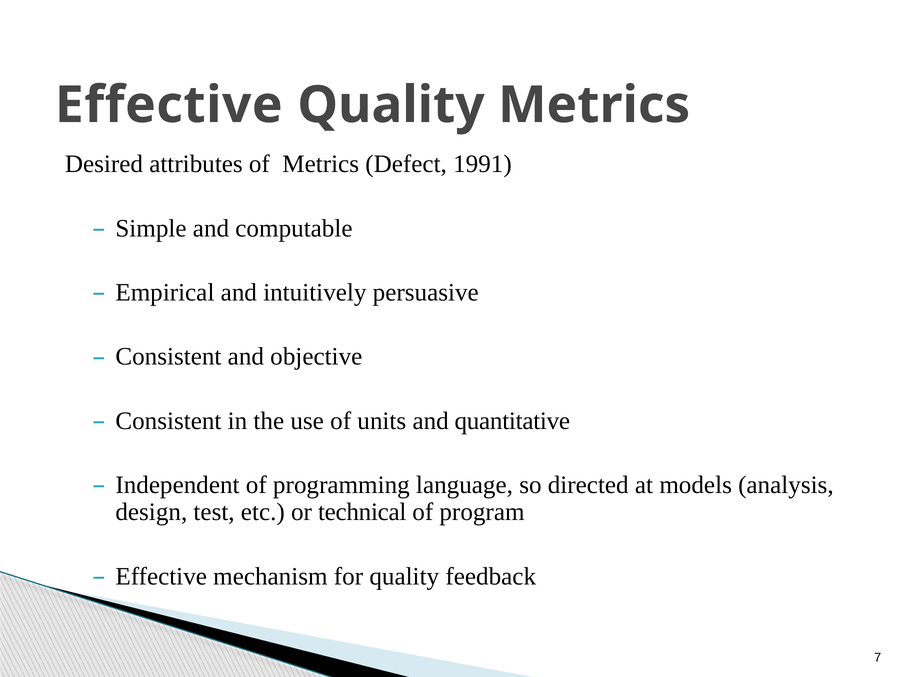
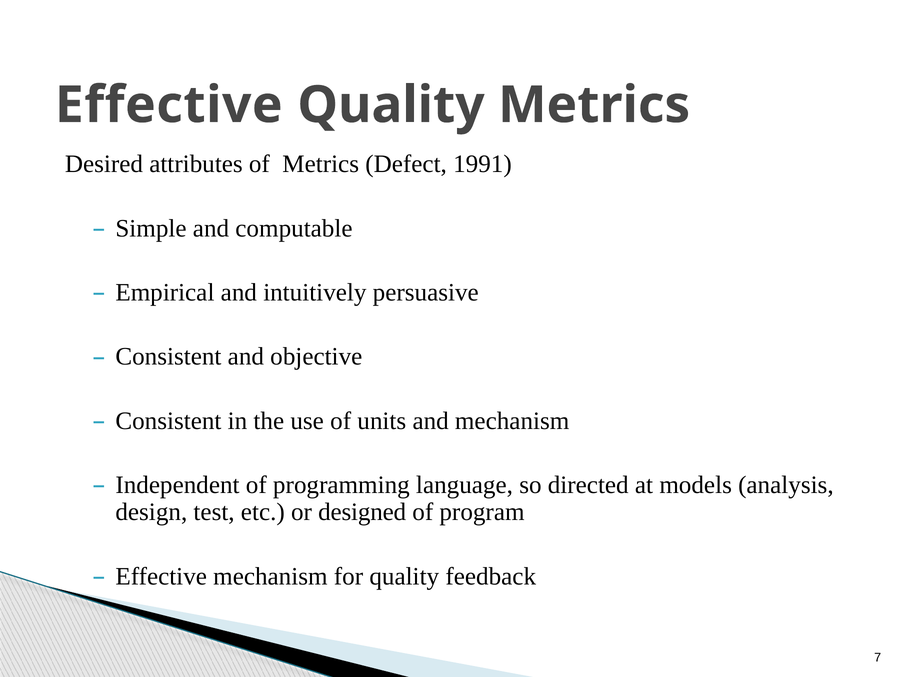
and quantitative: quantitative -> mechanism
technical: technical -> designed
